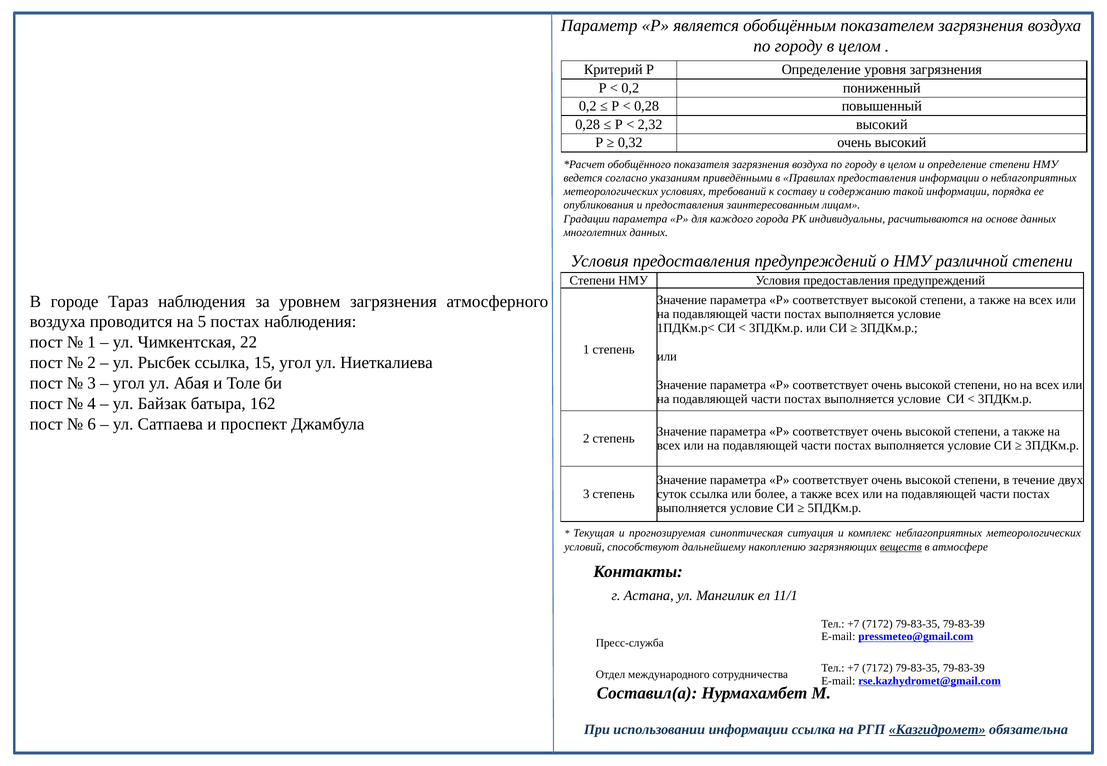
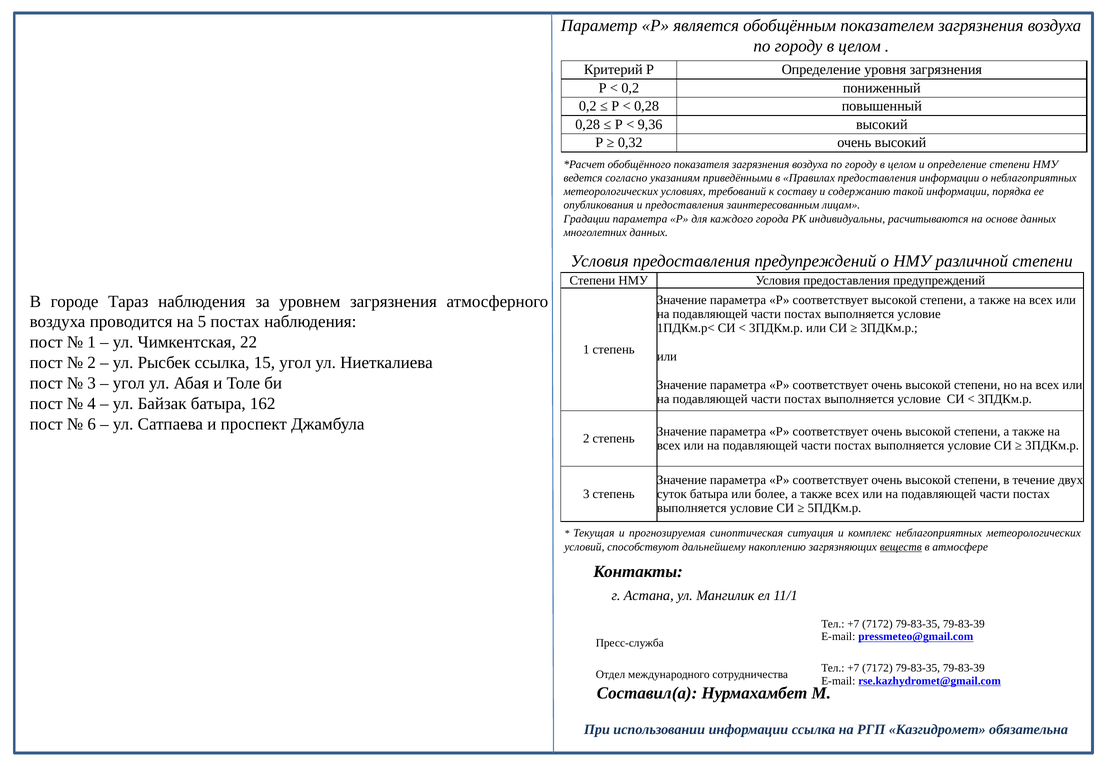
2,32: 2,32 -> 9,36
суток ссылка: ссылка -> батыра
Казгидромет underline: present -> none
